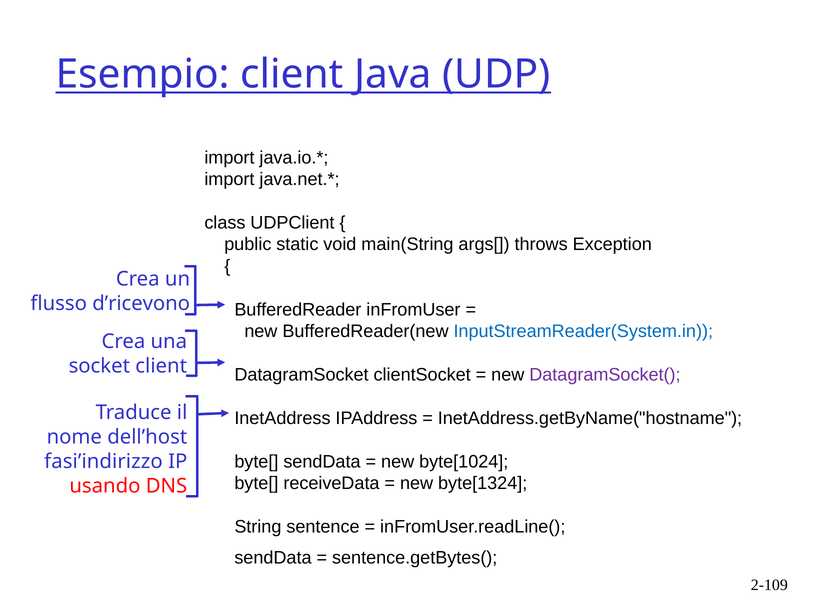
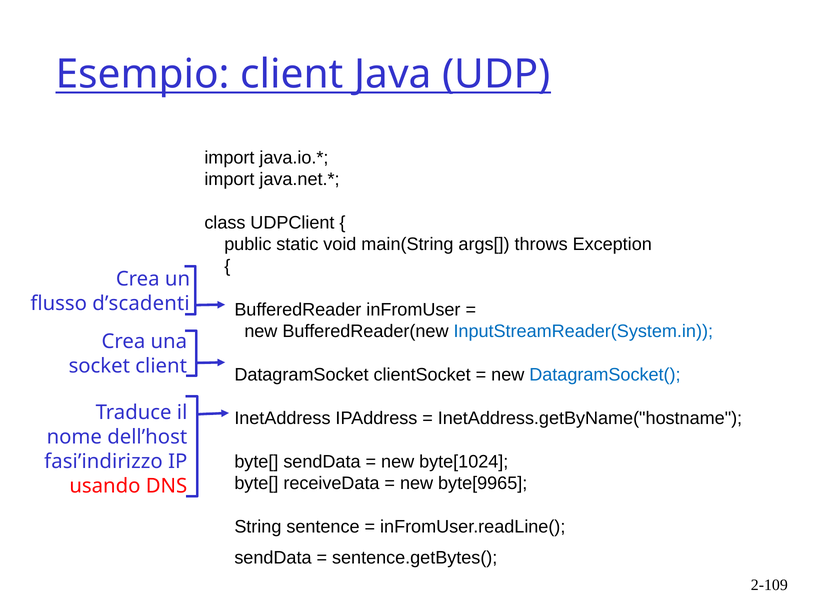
d’ricevono: d’ricevono -> d’scadenti
DatagramSocket( colour: purple -> blue
byte[1324: byte[1324 -> byte[9965
